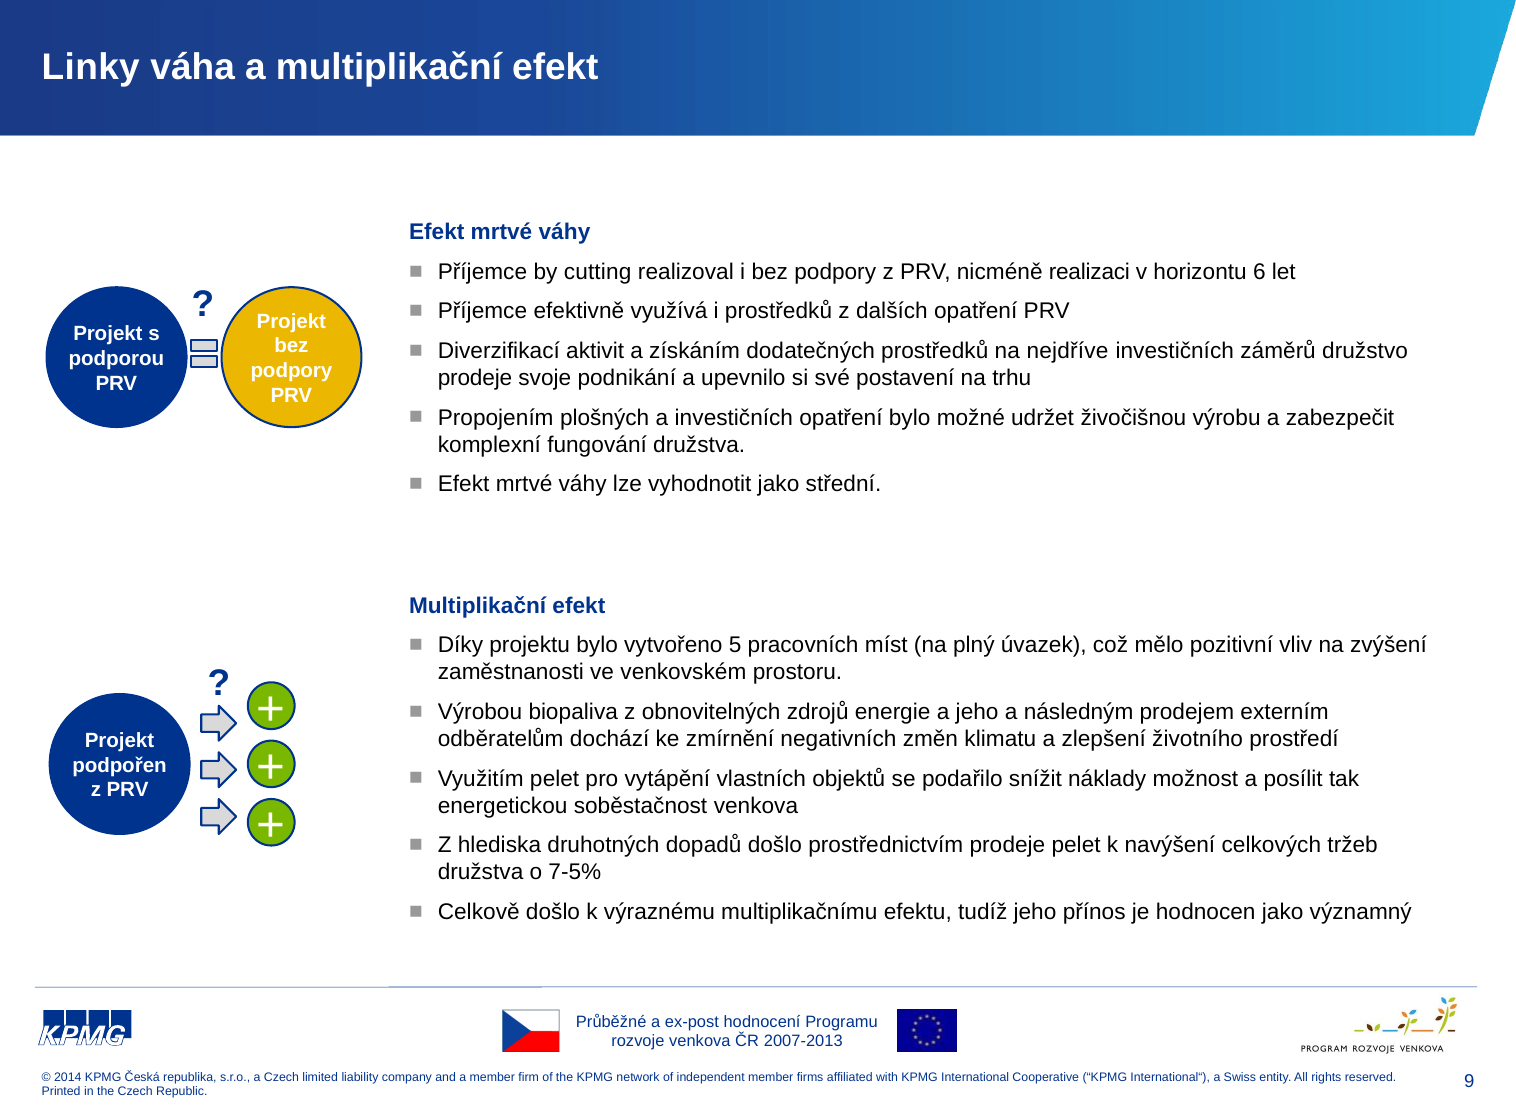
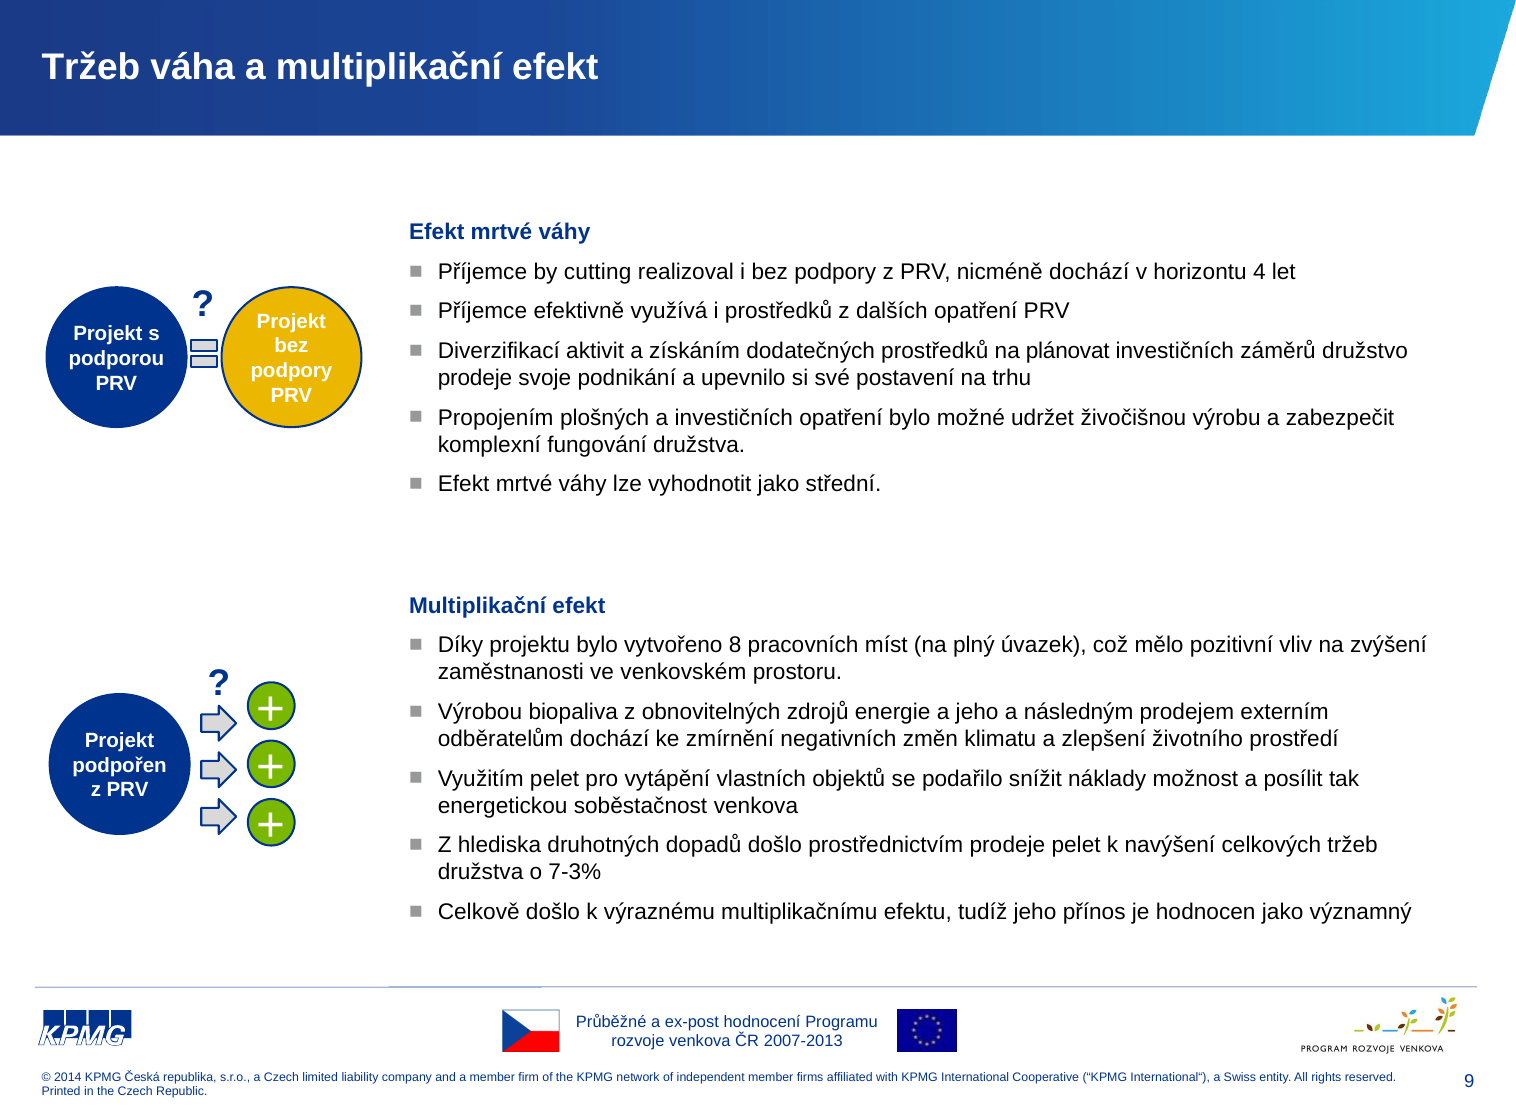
Linky at (91, 68): Linky -> Tržeb
nicméně realizaci: realizaci -> dochází
6: 6 -> 4
nejdříve: nejdříve -> plánovat
5: 5 -> 8
7-5%: 7-5% -> 7-3%
